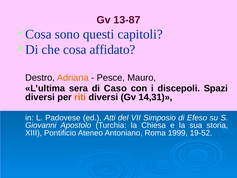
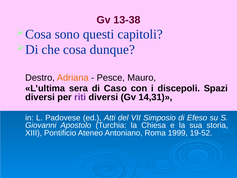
13-87: 13-87 -> 13-38
affidato: affidato -> dunque
riti colour: orange -> purple
